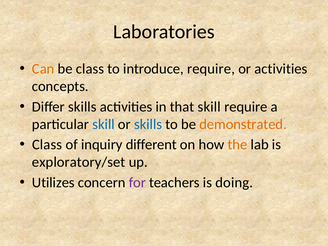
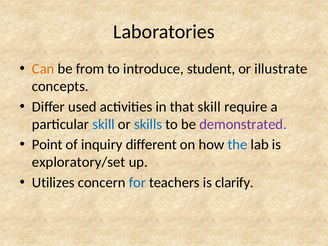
be class: class -> from
introduce require: require -> student
or activities: activities -> illustrate
Differ skills: skills -> used
demonstrated colour: orange -> purple
Class at (47, 145): Class -> Point
the colour: orange -> blue
for colour: purple -> blue
doing: doing -> clarify
